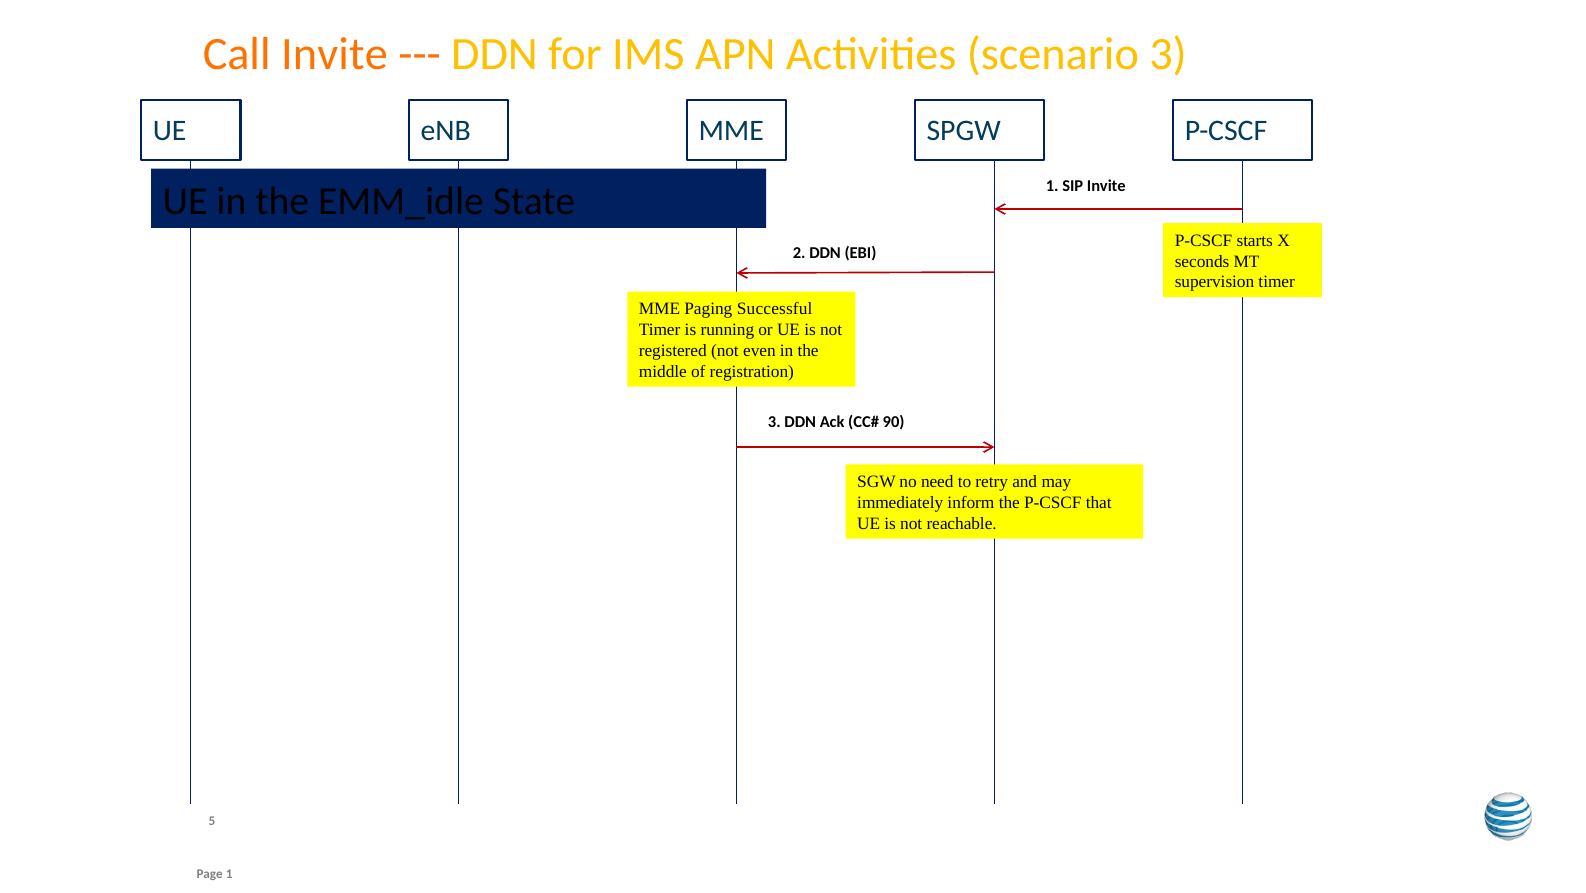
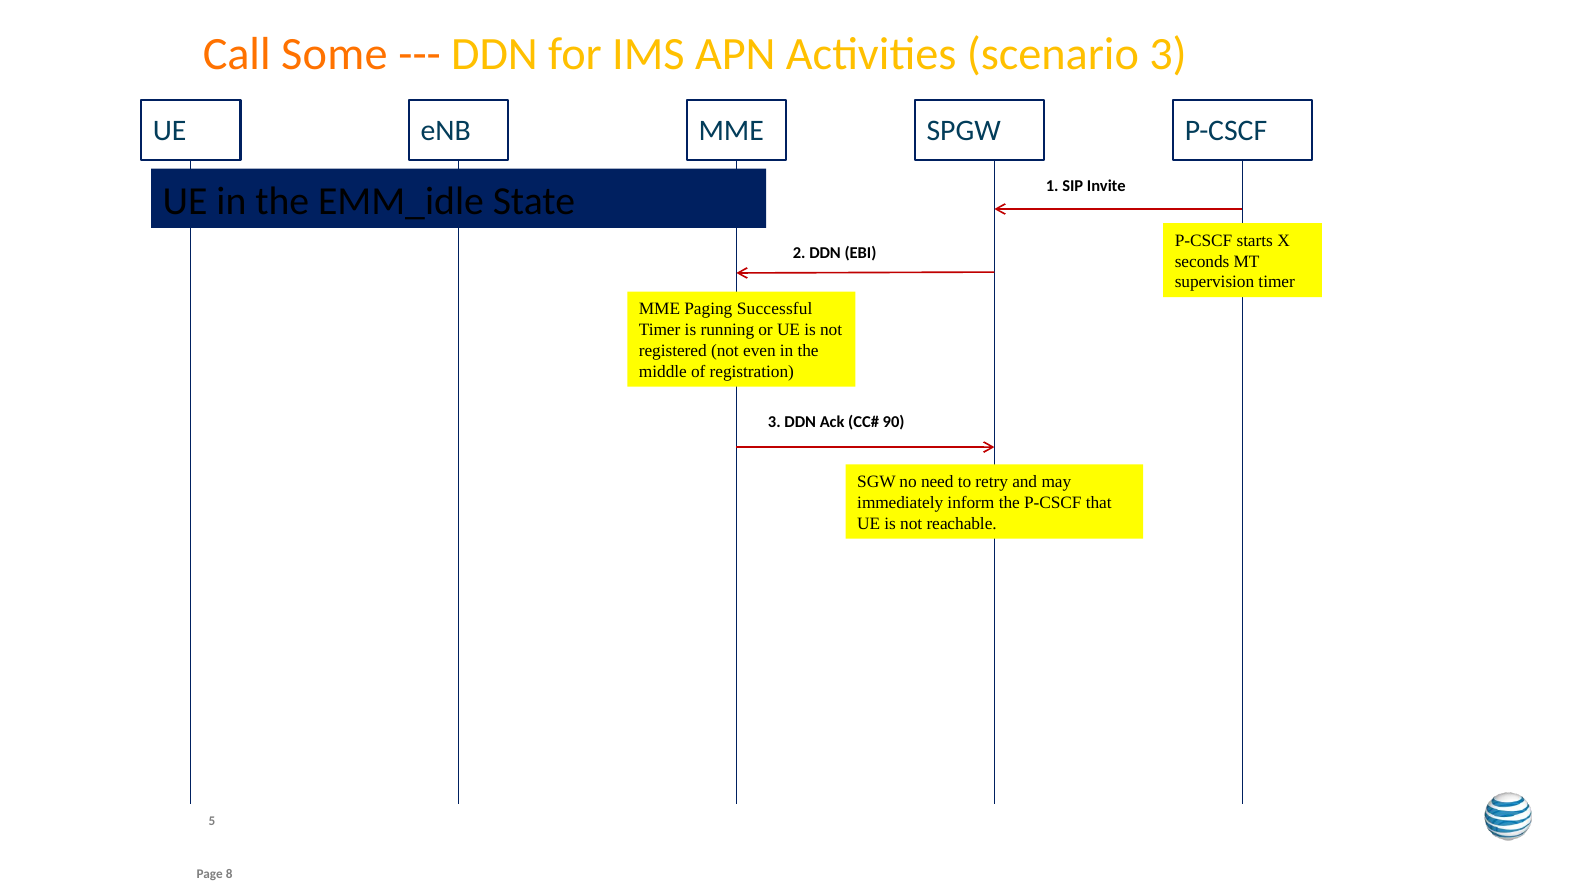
Call Invite: Invite -> Some
Page 1: 1 -> 8
